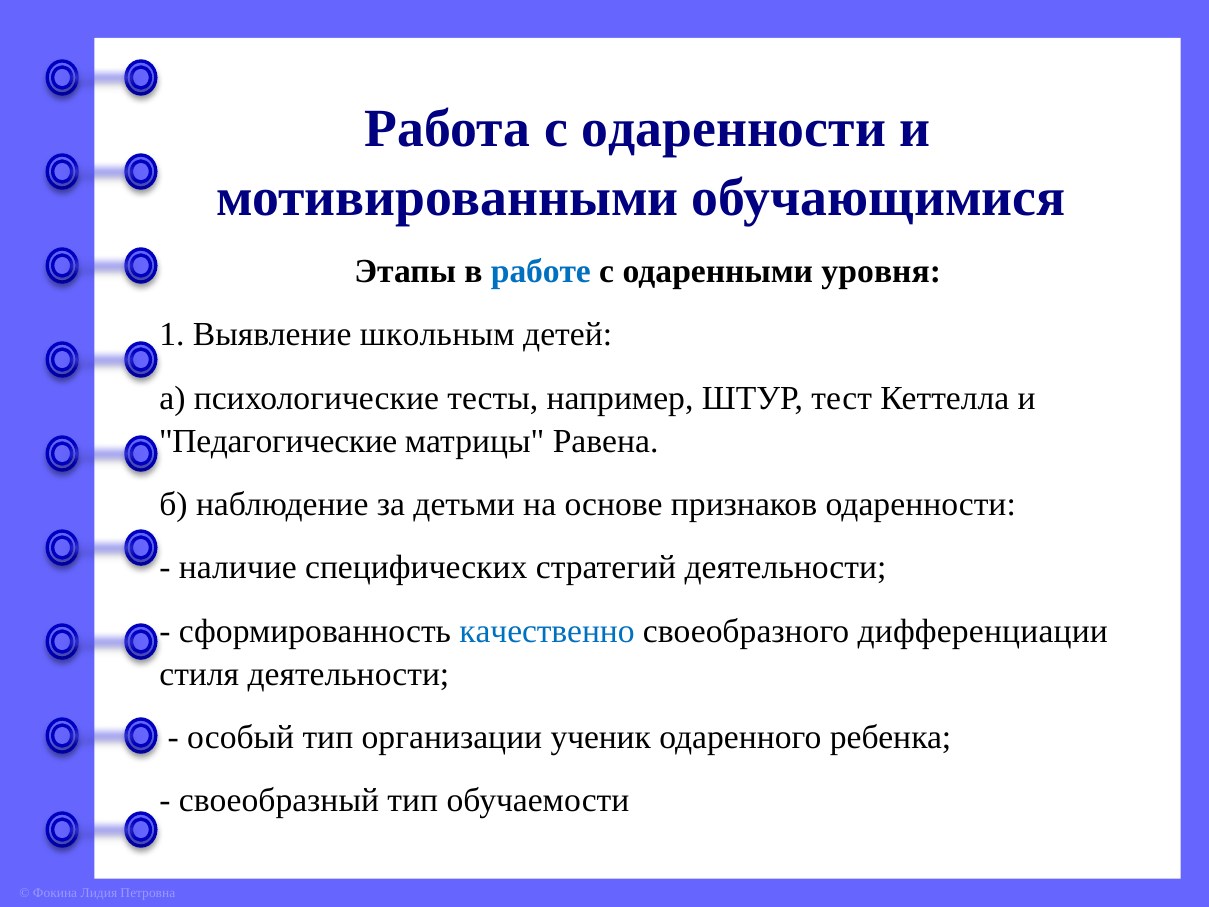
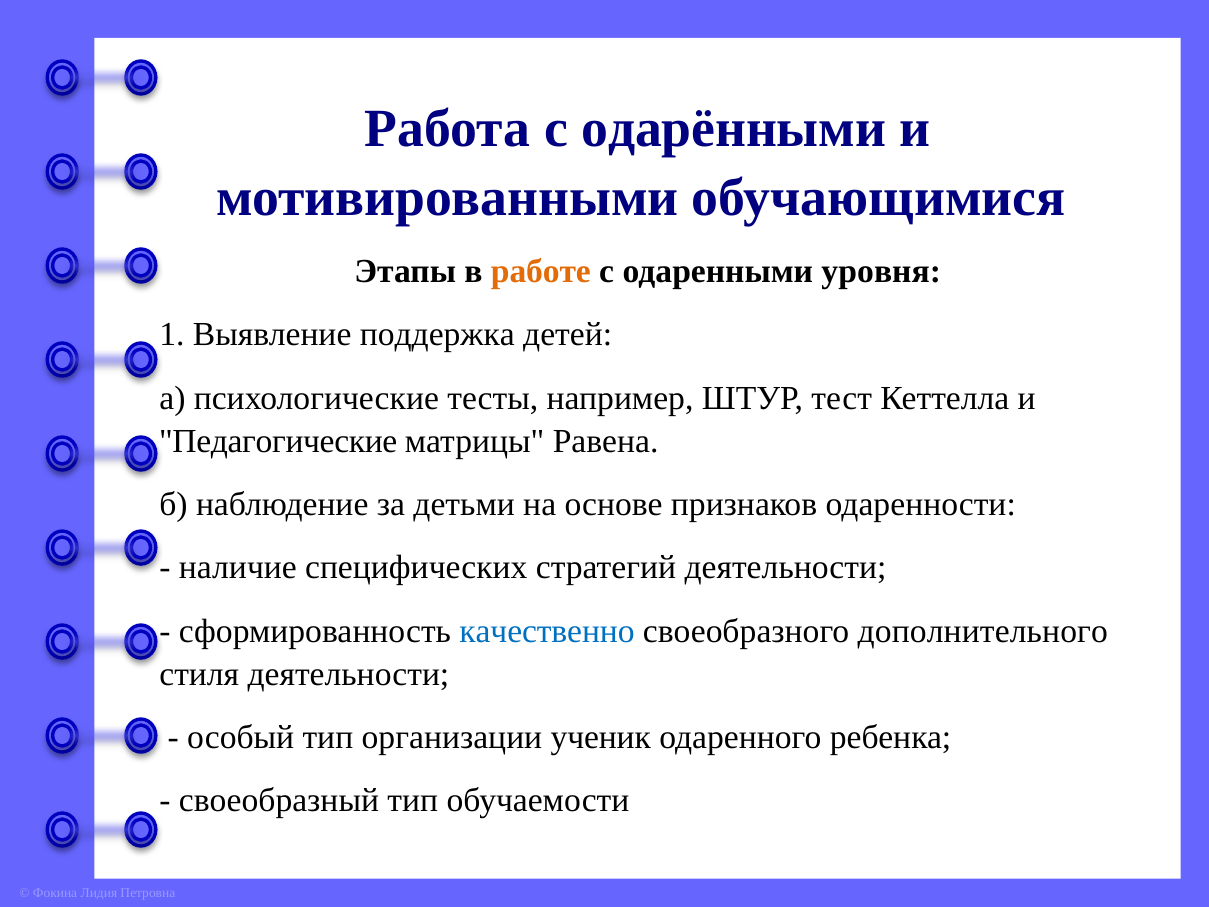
с одаренности: одаренности -> одарёнными
работе colour: blue -> orange
школьным: школьным -> поддержка
дифференциации: дифференциации -> дополнительного
